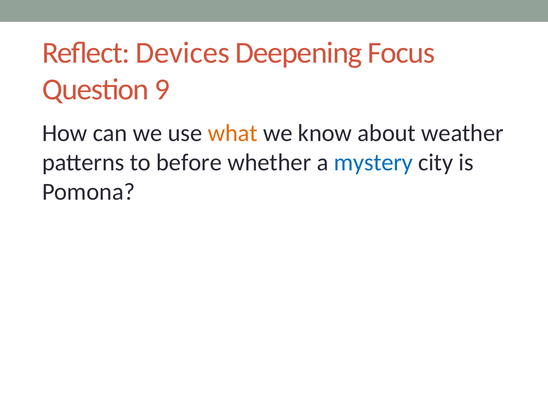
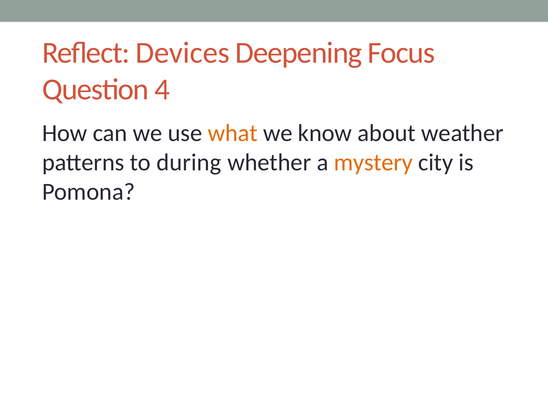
9: 9 -> 4
before: before -> during
mystery colour: blue -> orange
